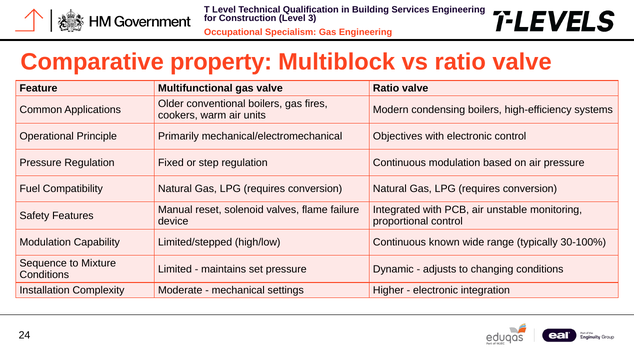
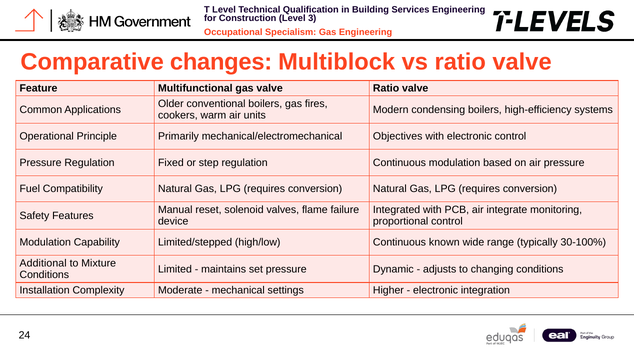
property: property -> changes
unstable: unstable -> integrate
Sequence: Sequence -> Additional
